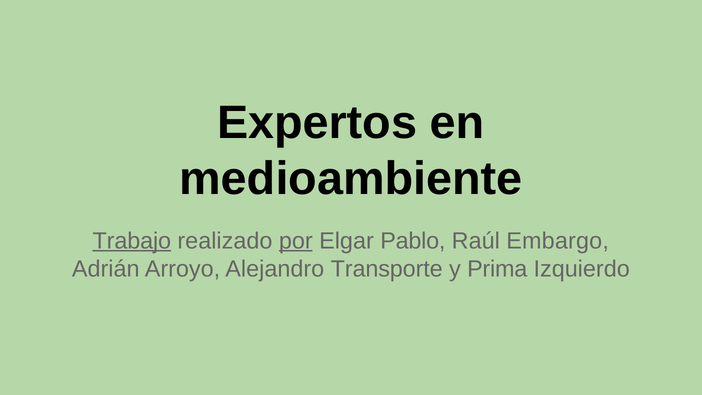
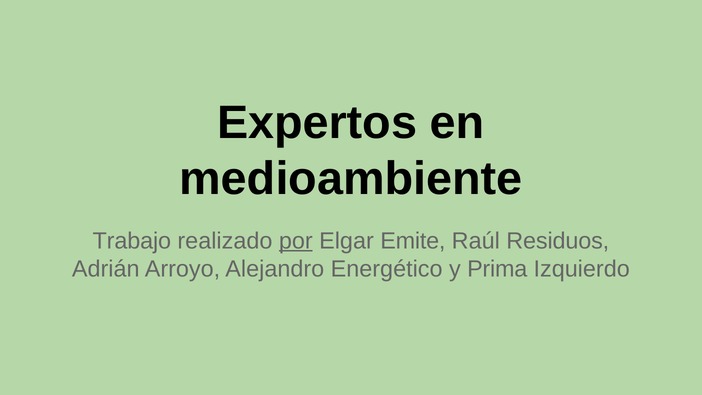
Trabajo underline: present -> none
Pablo: Pablo -> Emite
Embargo: Embargo -> Residuos
Transporte: Transporte -> Energético
